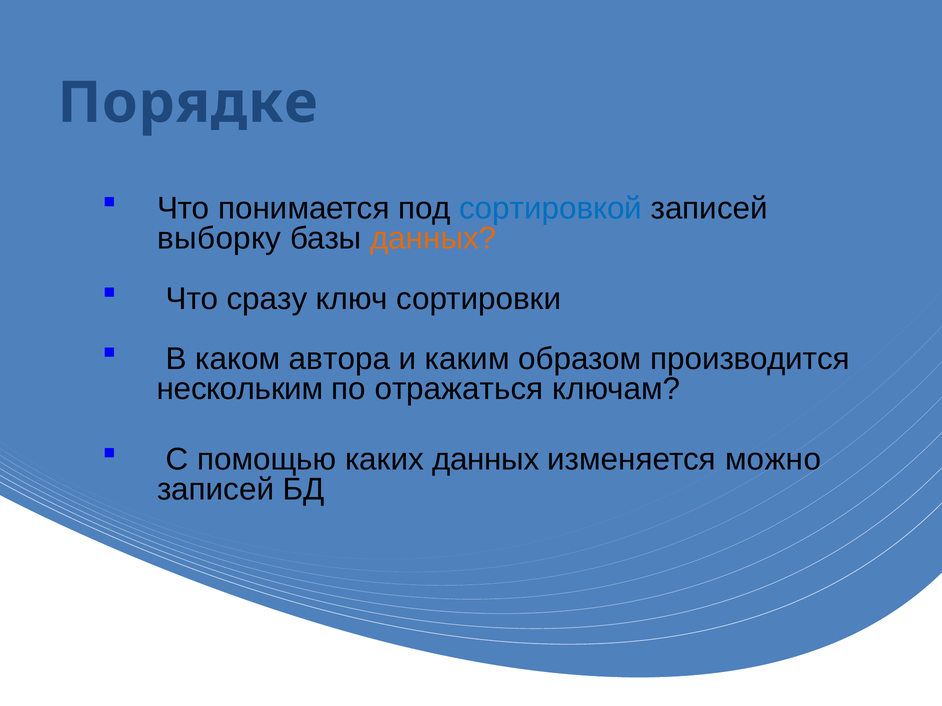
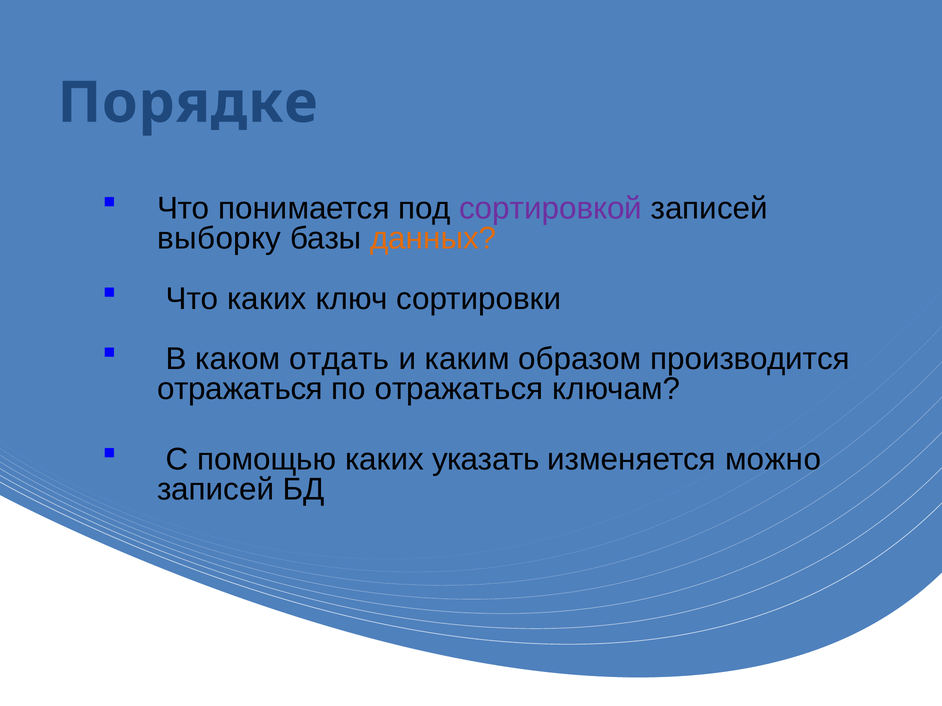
сортировкой colour: blue -> purple
Что сразу: сразу -> каких
автора: автора -> отдать
нескольким at (240, 389): нескольким -> отражаться
каких данных: данных -> указать
